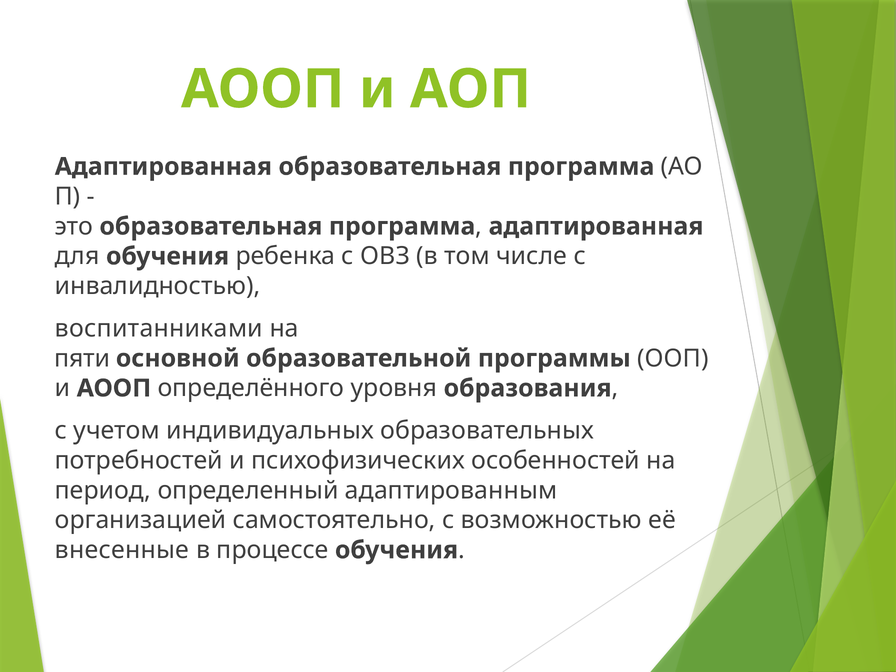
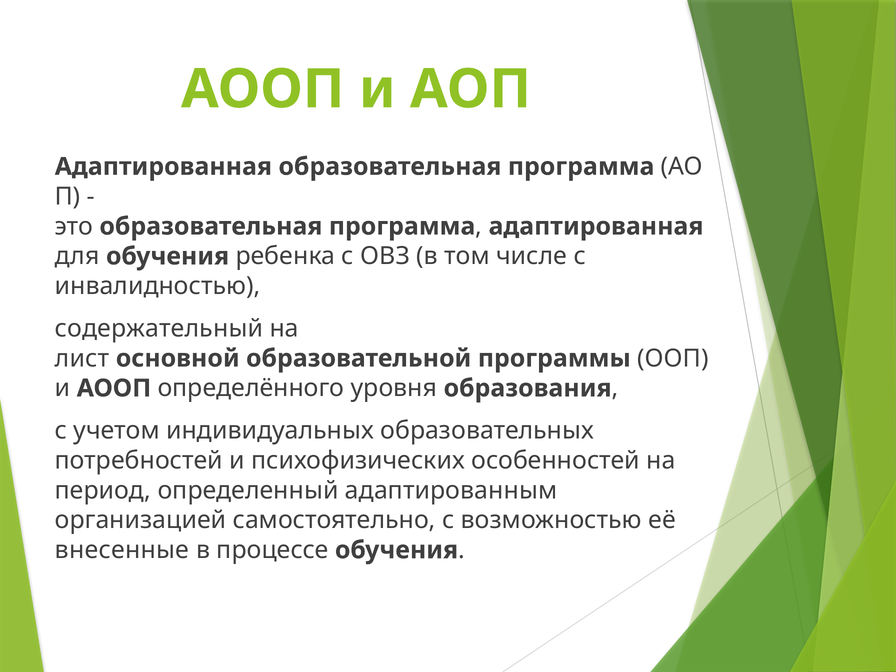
воспитанниками: воспитанниками -> содержательный
пяти: пяти -> лист
